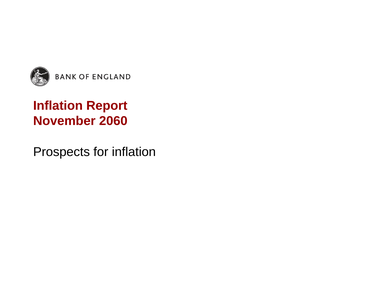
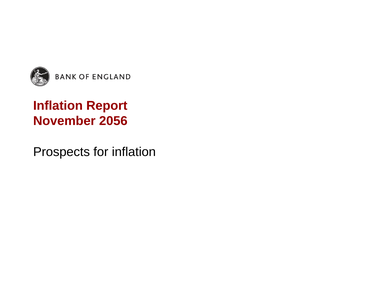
2060: 2060 -> 2056
